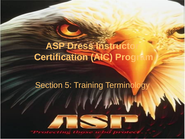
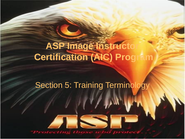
Dress: Dress -> Image
